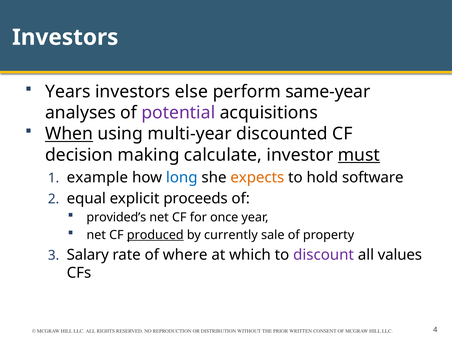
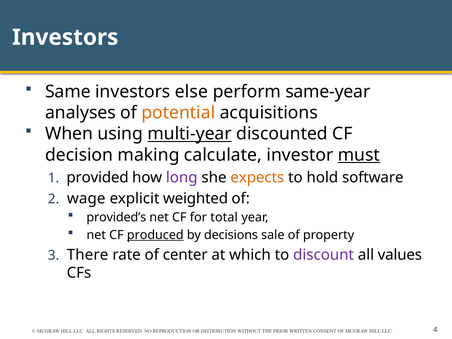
Years: Years -> Same
potential colour: purple -> orange
When underline: present -> none
multi-year underline: none -> present
example: example -> provided
long colour: blue -> purple
equal: equal -> wage
proceeds: proceeds -> weighted
once: once -> total
currently: currently -> decisions
Salary: Salary -> There
where: where -> center
